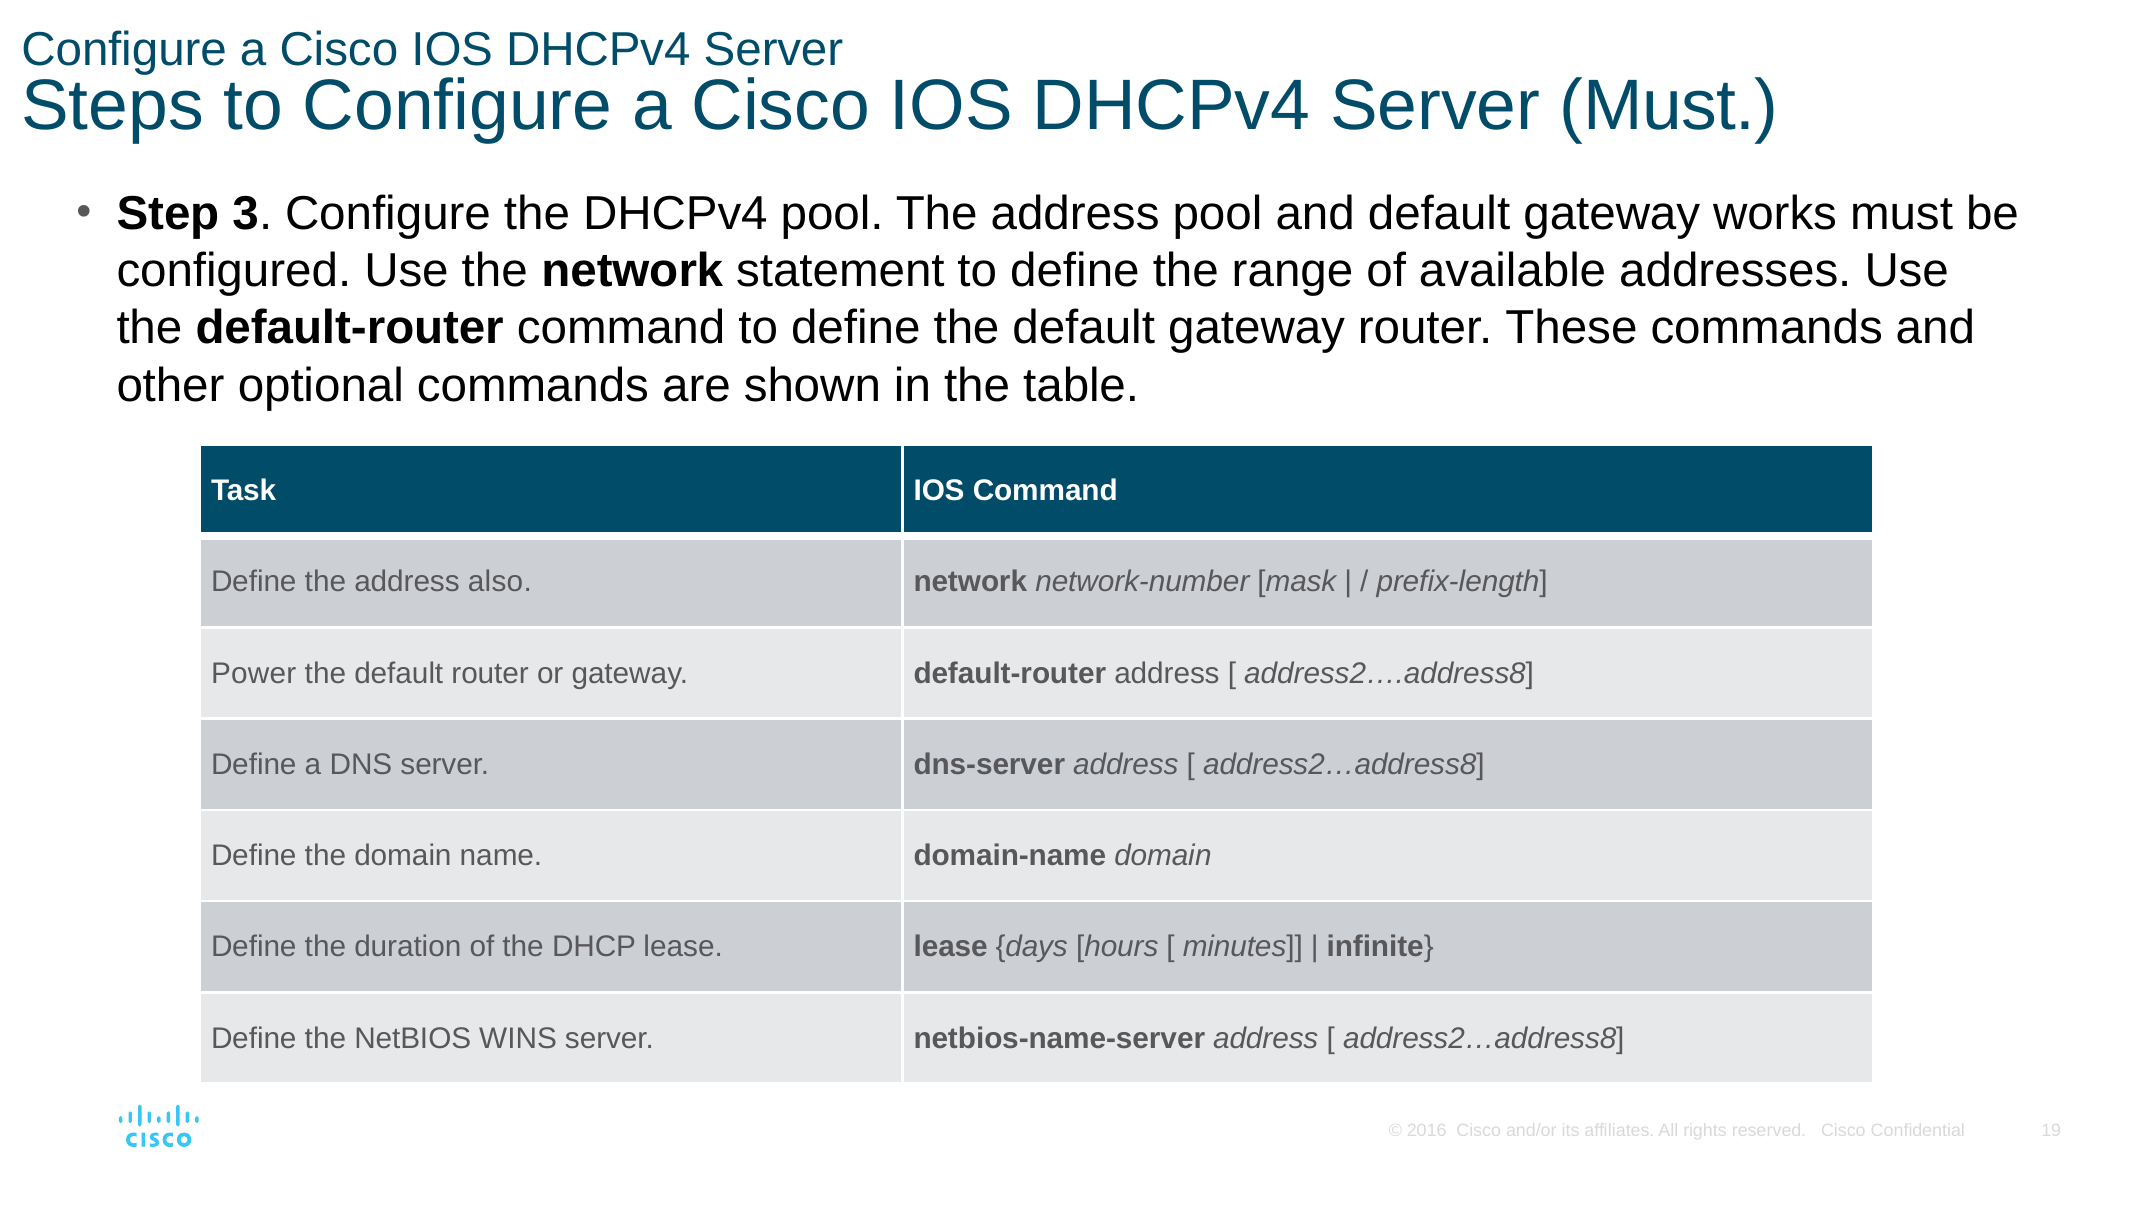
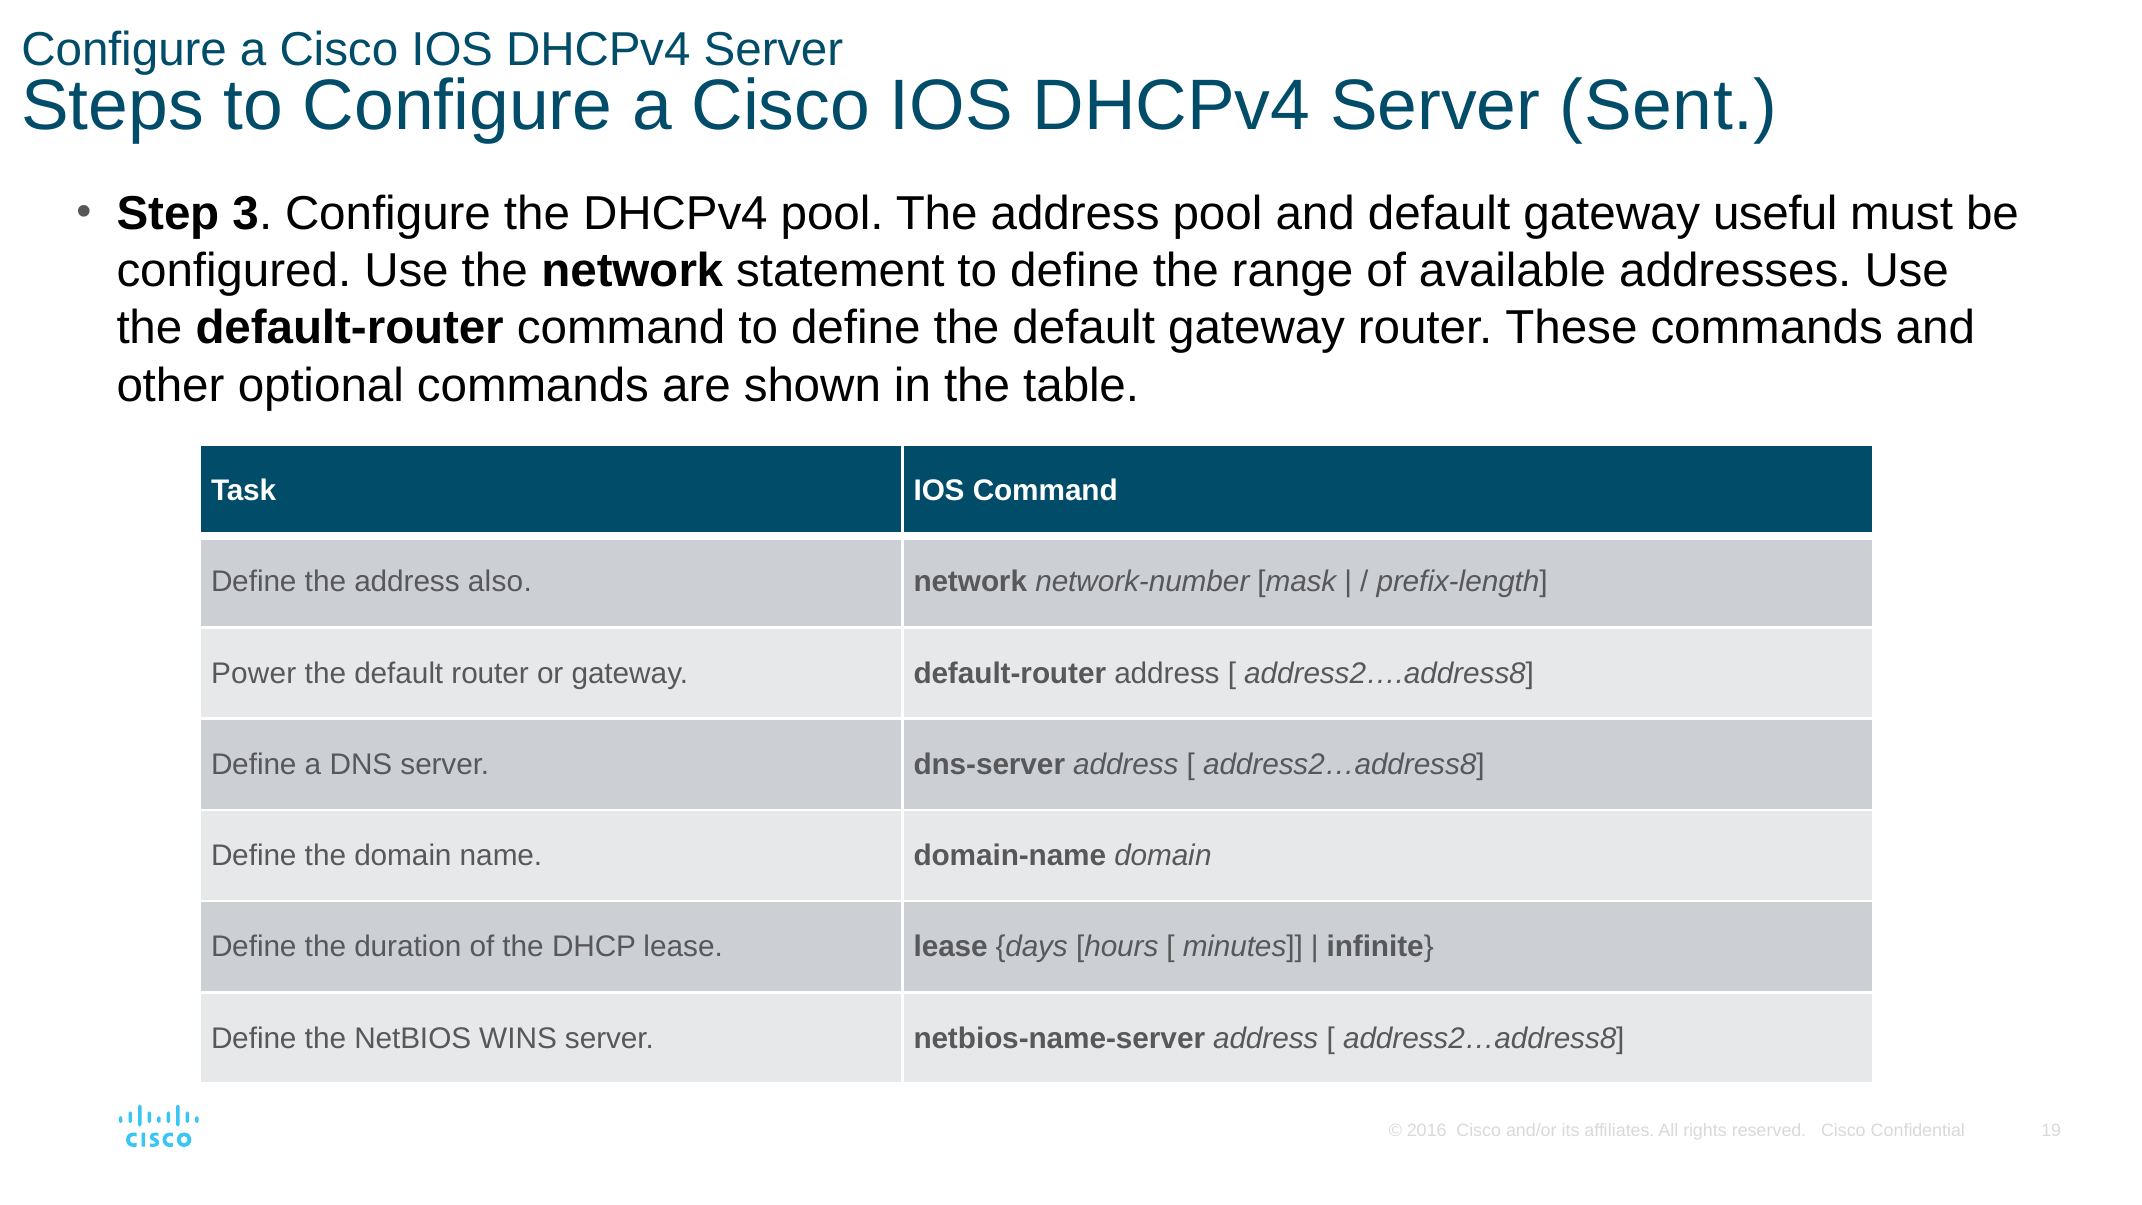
Server Must: Must -> Sent
works: works -> useful
